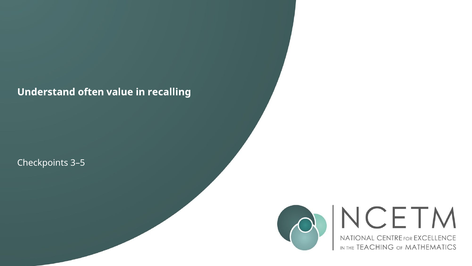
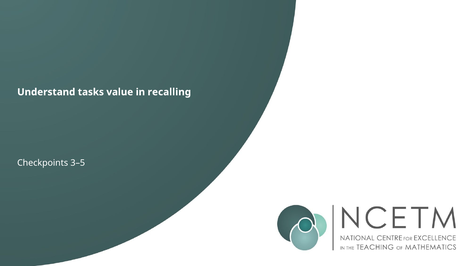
often: often -> tasks
